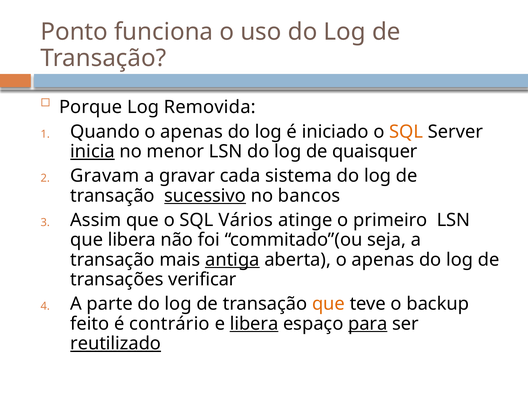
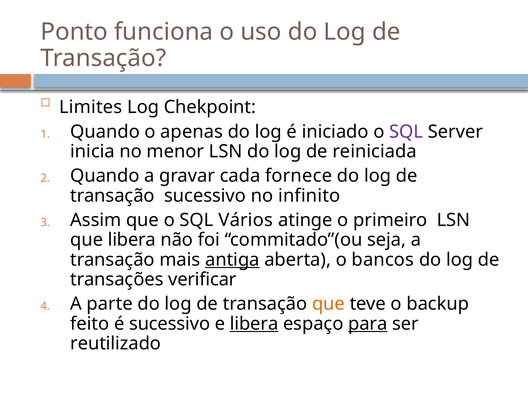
Porque: Porque -> Limites
Removida: Removida -> Chekpoint
SQL at (406, 132) colour: orange -> purple
inicia underline: present -> none
quaisquer: quaisquer -> reiniciada
Gravam at (105, 176): Gravam -> Quando
sistema: sistema -> fornece
sucessivo at (205, 196) underline: present -> none
bancos: bancos -> infinito
aberta o apenas: apenas -> bancos
é contrário: contrário -> sucessivo
reutilizado underline: present -> none
